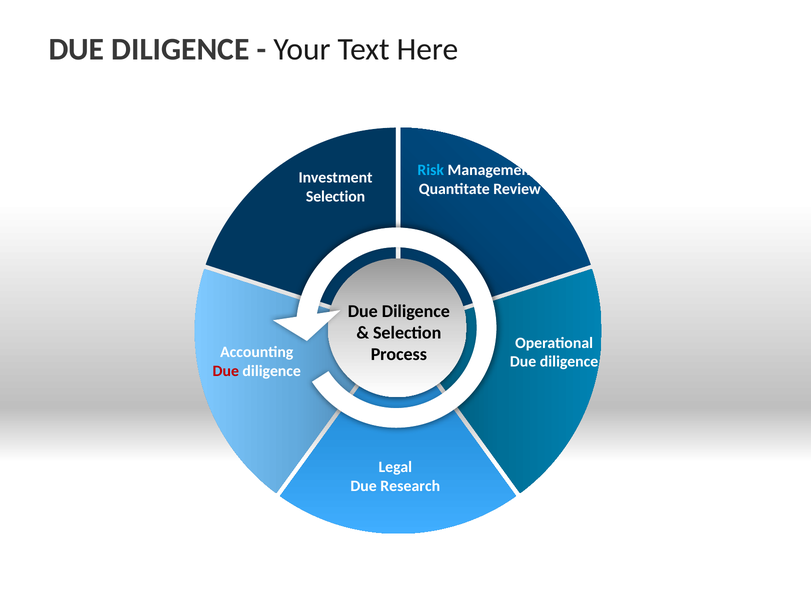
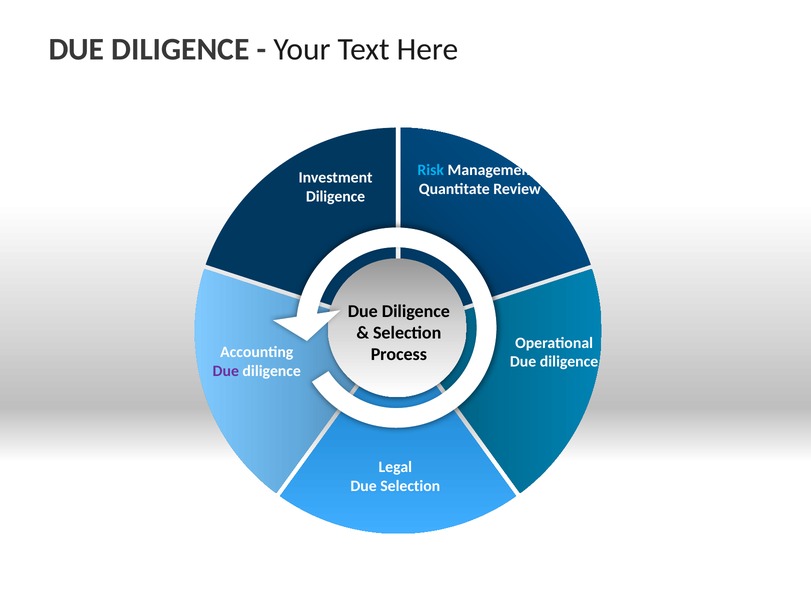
Selection at (336, 197): Selection -> Diligence
Due at (226, 371) colour: red -> purple
Due Research: Research -> Selection
